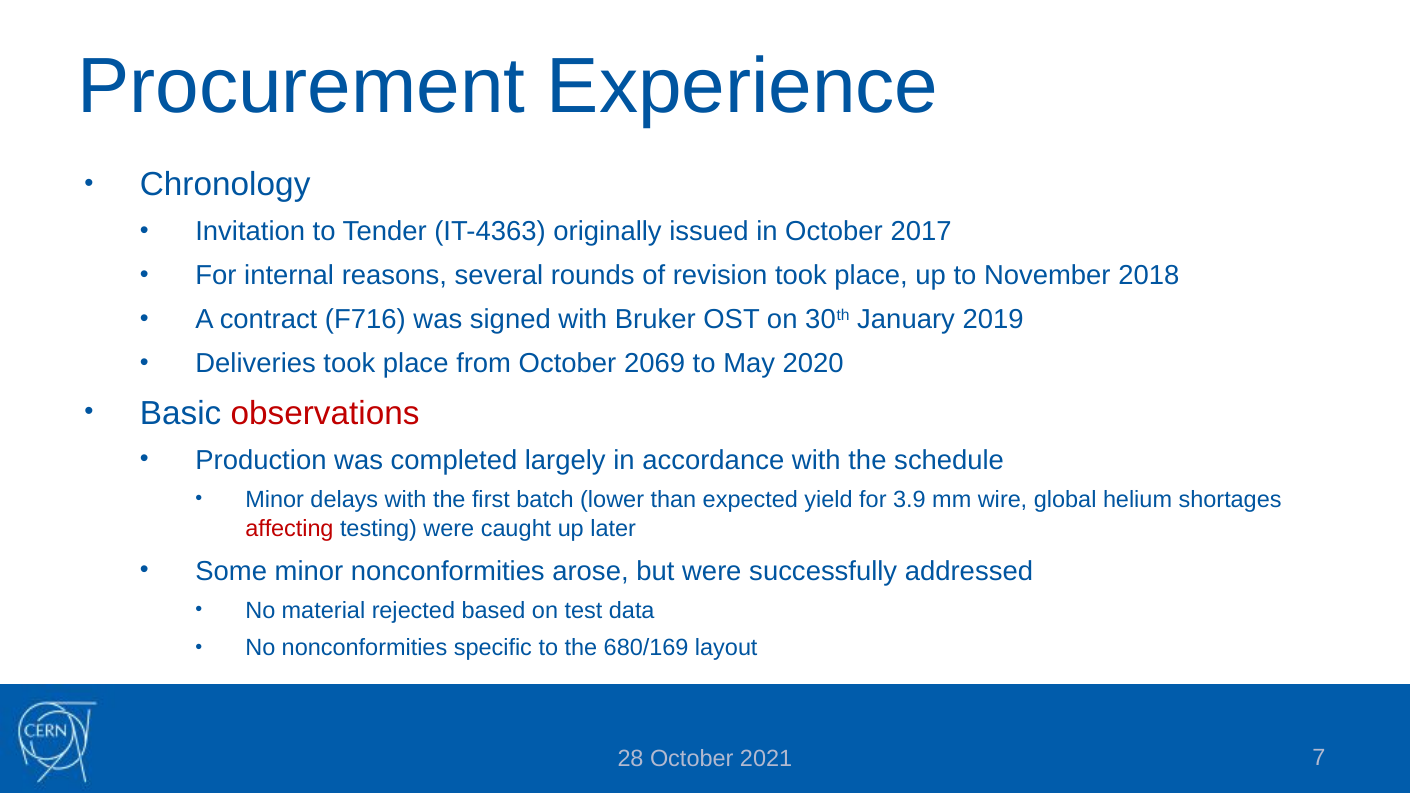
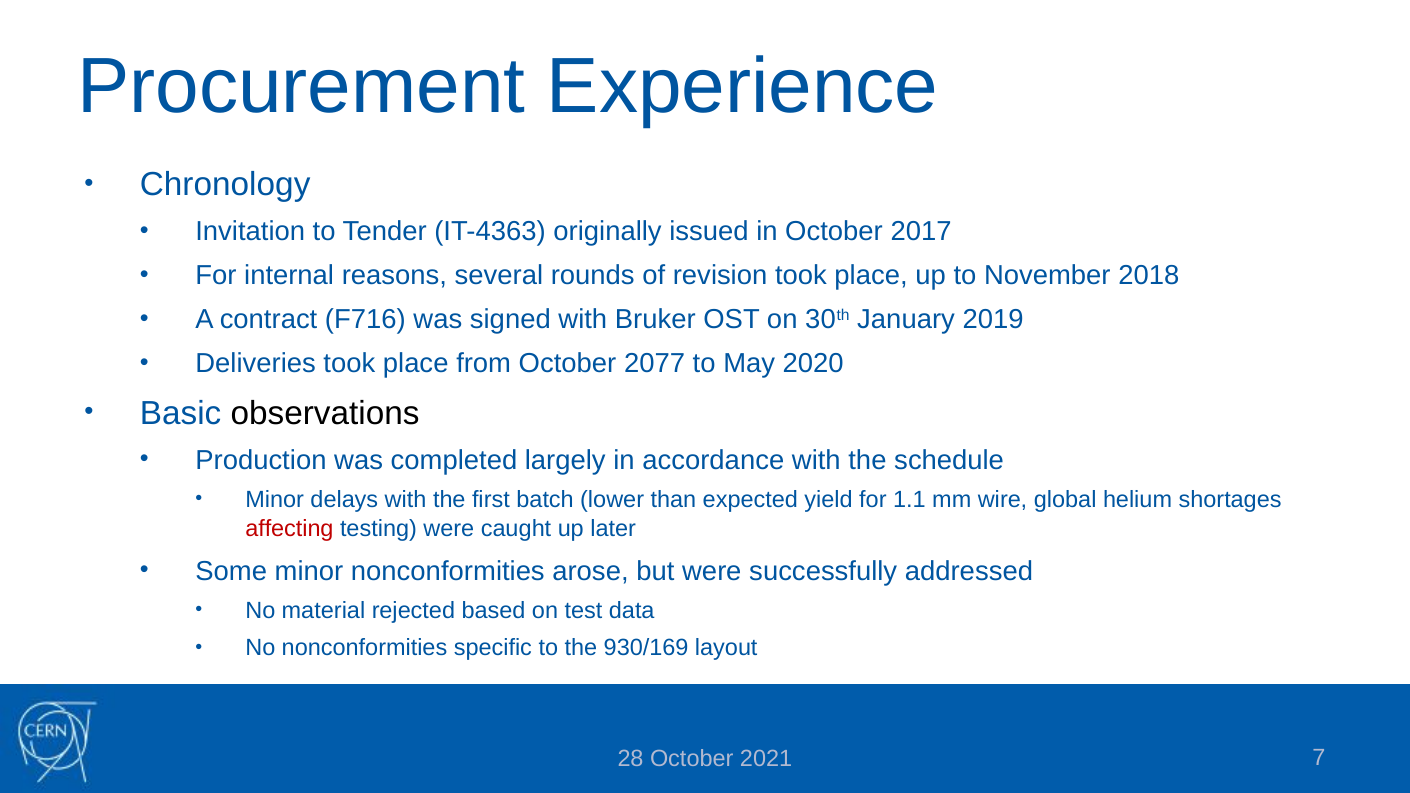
2069: 2069 -> 2077
observations colour: red -> black
3.9: 3.9 -> 1.1
680/169: 680/169 -> 930/169
